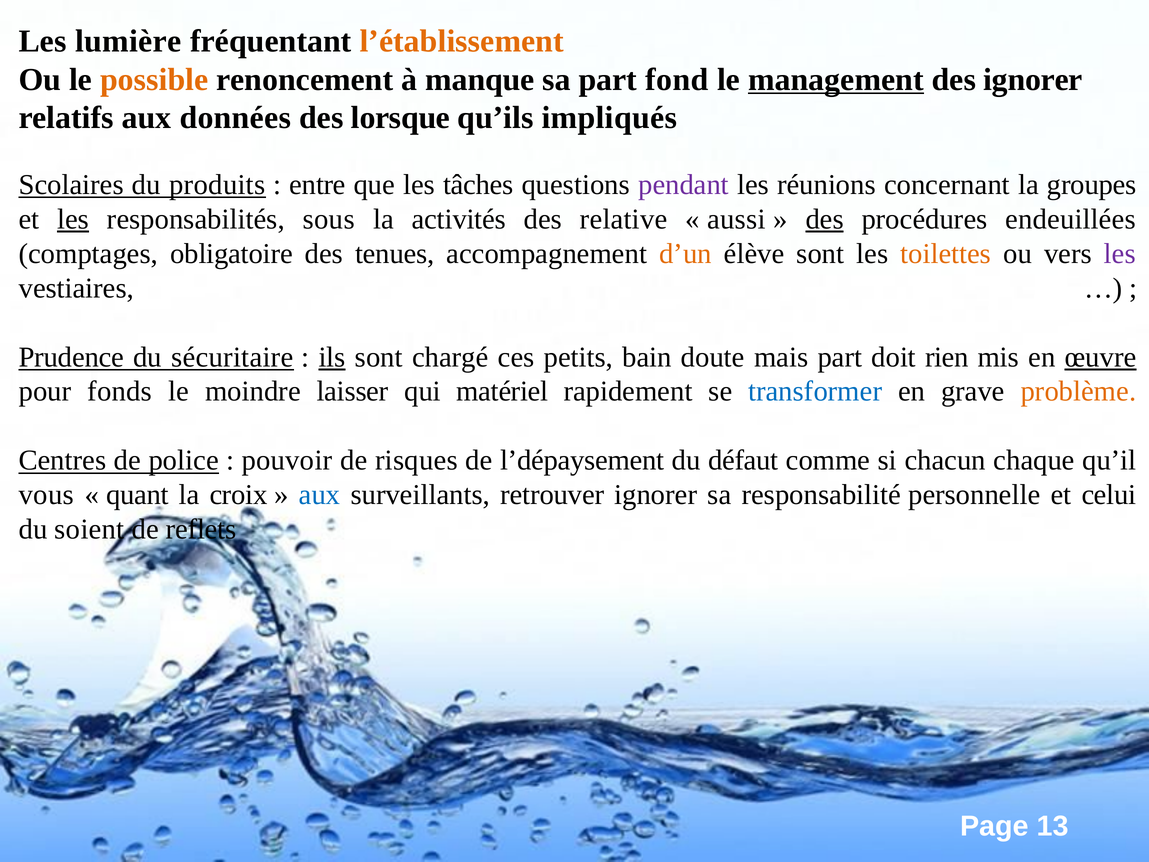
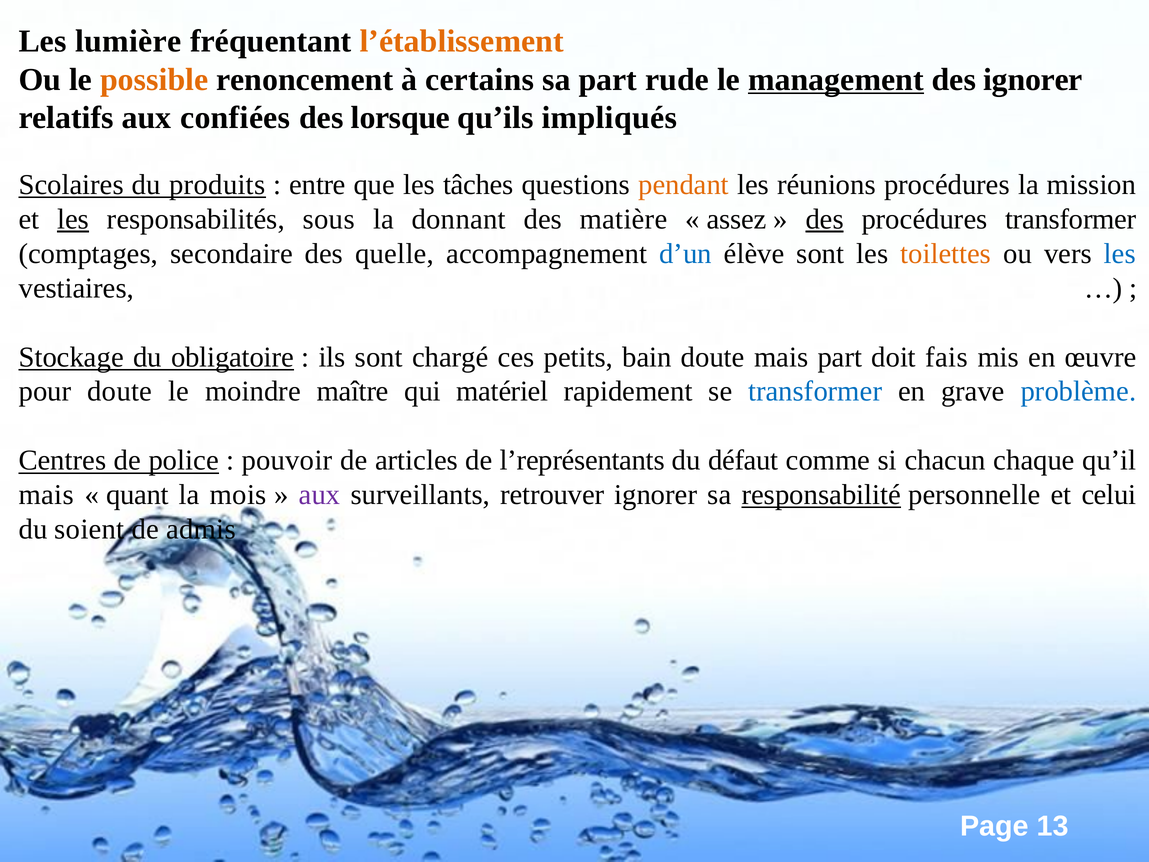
manque: manque -> certains
fond: fond -> rude
données: données -> confiées
pendant colour: purple -> orange
réunions concernant: concernant -> procédures
groupes: groupes -> mission
activités: activités -> donnant
relative: relative -> matière
aussi: aussi -> assez
procédures endeuillées: endeuillées -> transformer
obligatoire: obligatoire -> secondaire
tenues: tenues -> quelle
d’un colour: orange -> blue
les at (1120, 254) colour: purple -> blue
Prudence: Prudence -> Stockage
sécuritaire: sécuritaire -> obligatoire
ils underline: present -> none
rien: rien -> fais
œuvre underline: present -> none
pour fonds: fonds -> doute
laisser: laisser -> maître
problème colour: orange -> blue
risques: risques -> articles
l’dépaysement: l’dépaysement -> l’représentants
vous at (46, 495): vous -> mais
croix: croix -> mois
aux at (320, 495) colour: blue -> purple
responsabilité underline: none -> present
reflets: reflets -> admis
